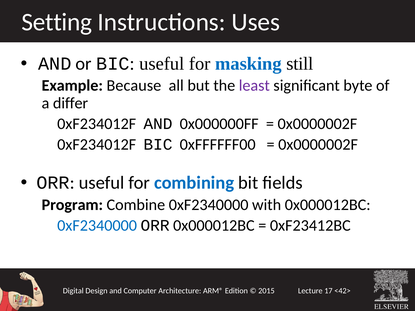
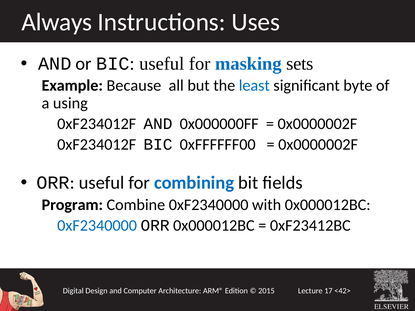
Setting: Setting -> Always
still: still -> sets
least colour: purple -> blue
differ: differ -> using
